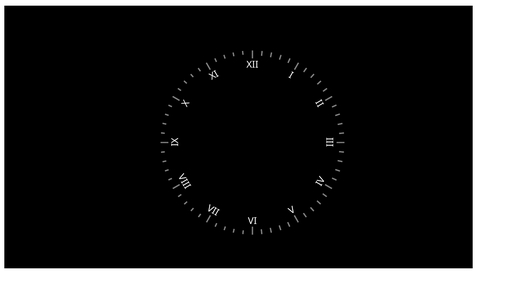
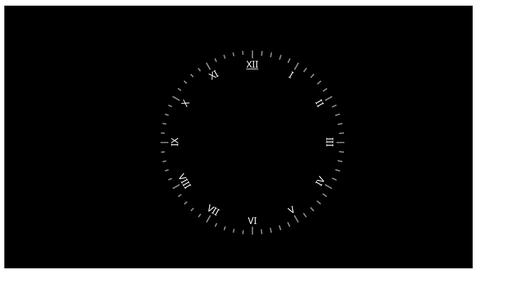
XII underline: none -> present
